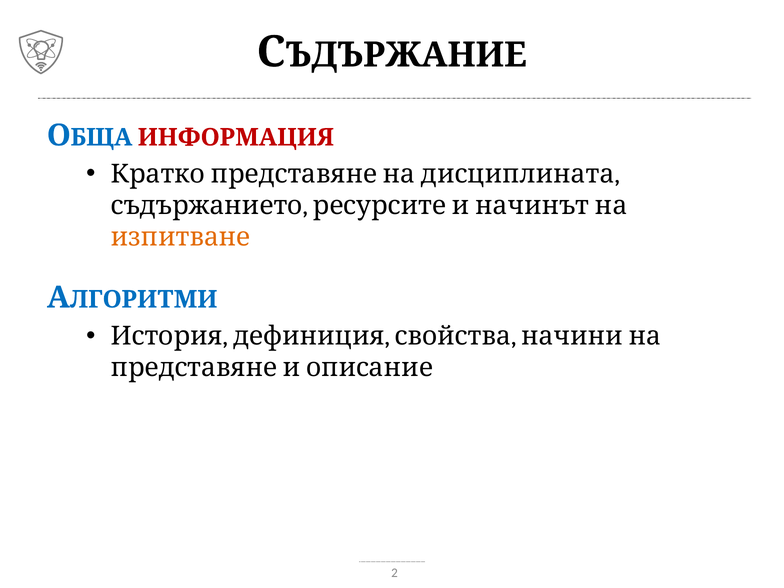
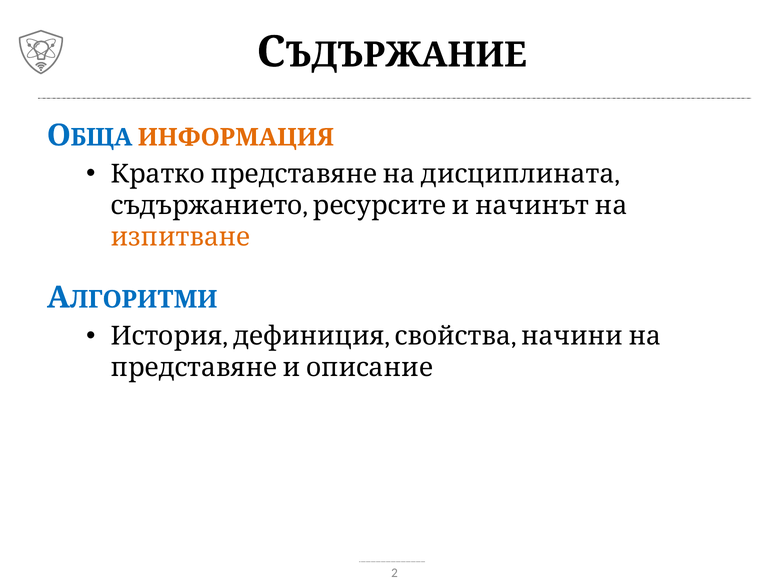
ИНФОРМАЦИЯ colour: red -> orange
